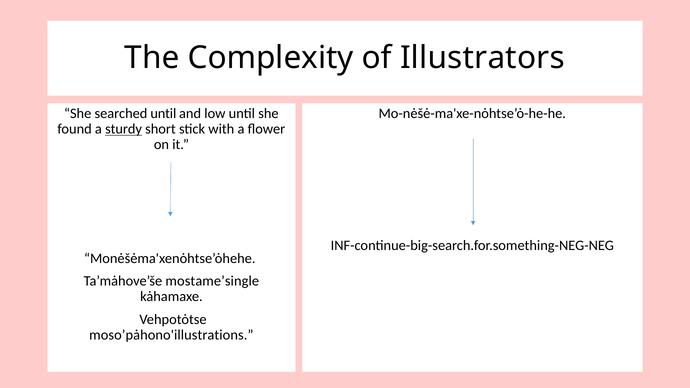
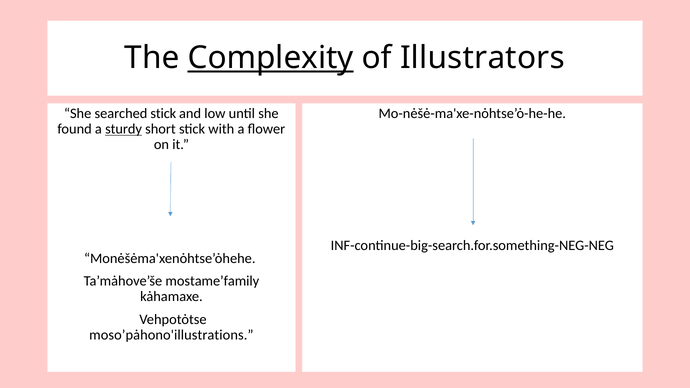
Complexity underline: none -> present
searched until: until -> stick
mostame’single: mostame’single -> mostame’family
